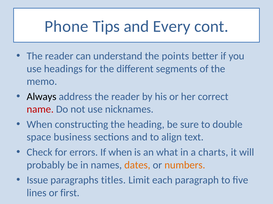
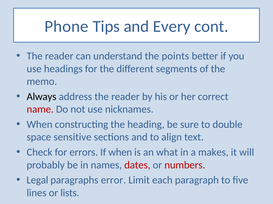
business: business -> sensitive
charts: charts -> makes
dates colour: orange -> red
numbers colour: orange -> red
Issue: Issue -> Legal
titles: titles -> error
first: first -> lists
